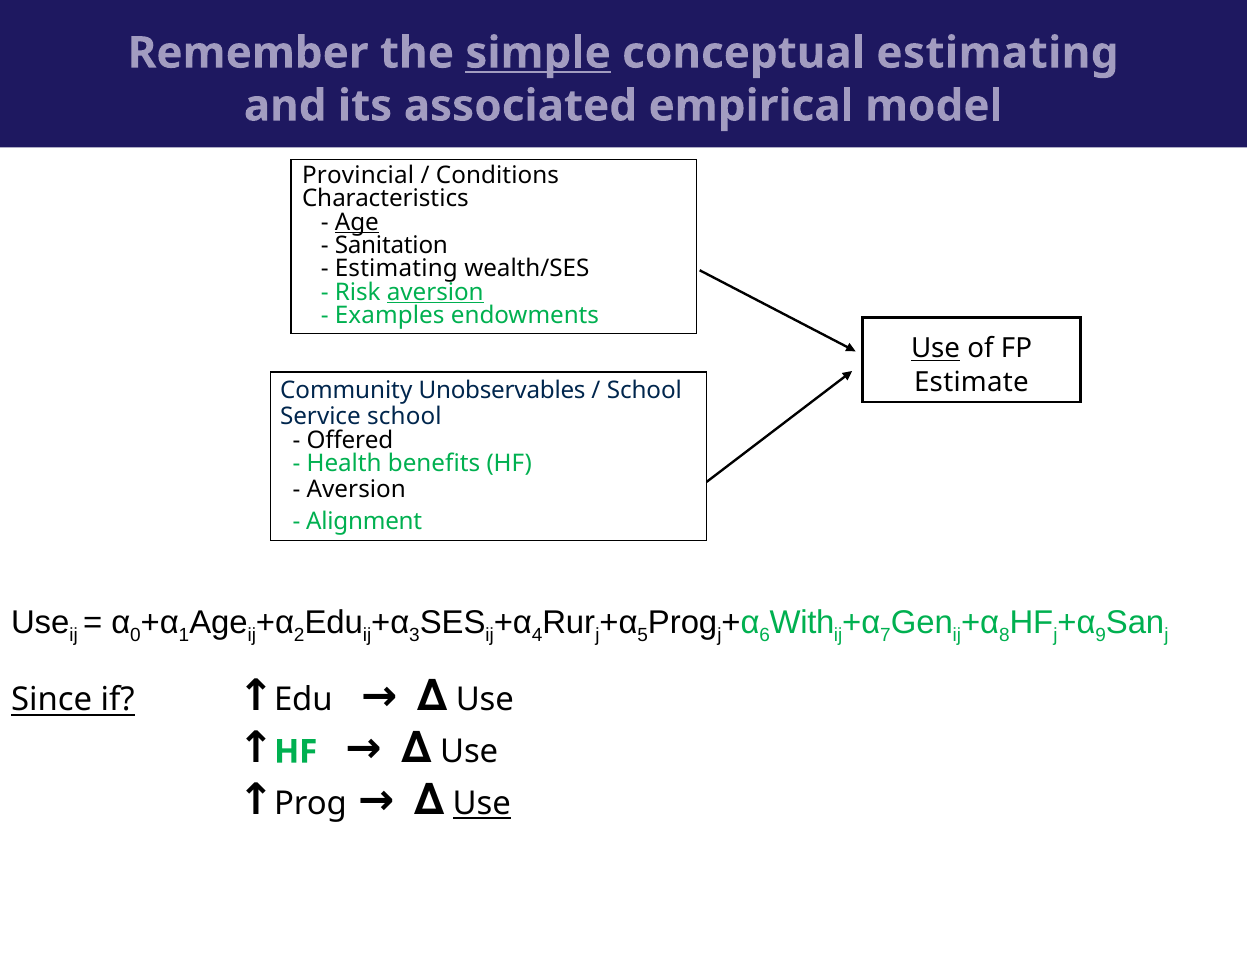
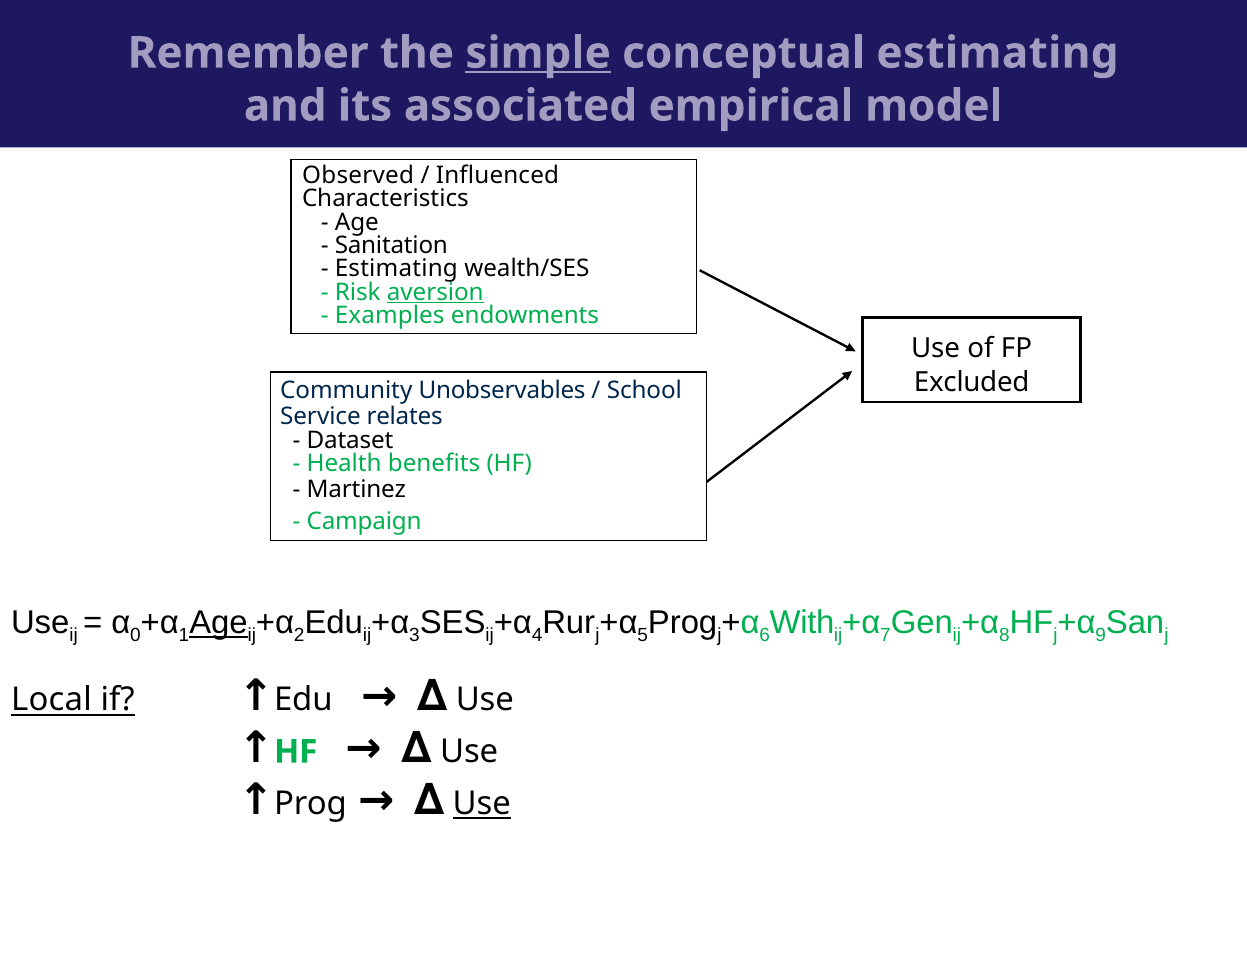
Provincial: Provincial -> Observed
Conditions: Conditions -> Influenced
Age at (357, 222) underline: present -> none
Use at (936, 349) underline: present -> none
Estimate: Estimate -> Excluded
Service school: school -> relates
Offered: Offered -> Dataset
Aversion at (356, 490): Aversion -> Martinez
Alignment: Alignment -> Campaign
Age at (218, 623) underline: none -> present
Since: Since -> Local
